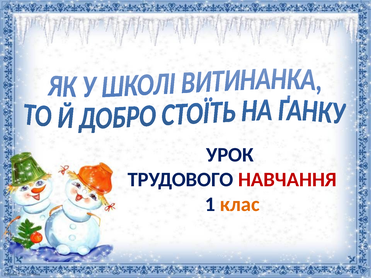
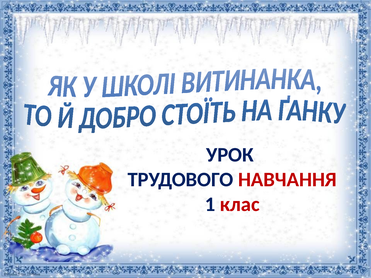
клас colour: orange -> red
